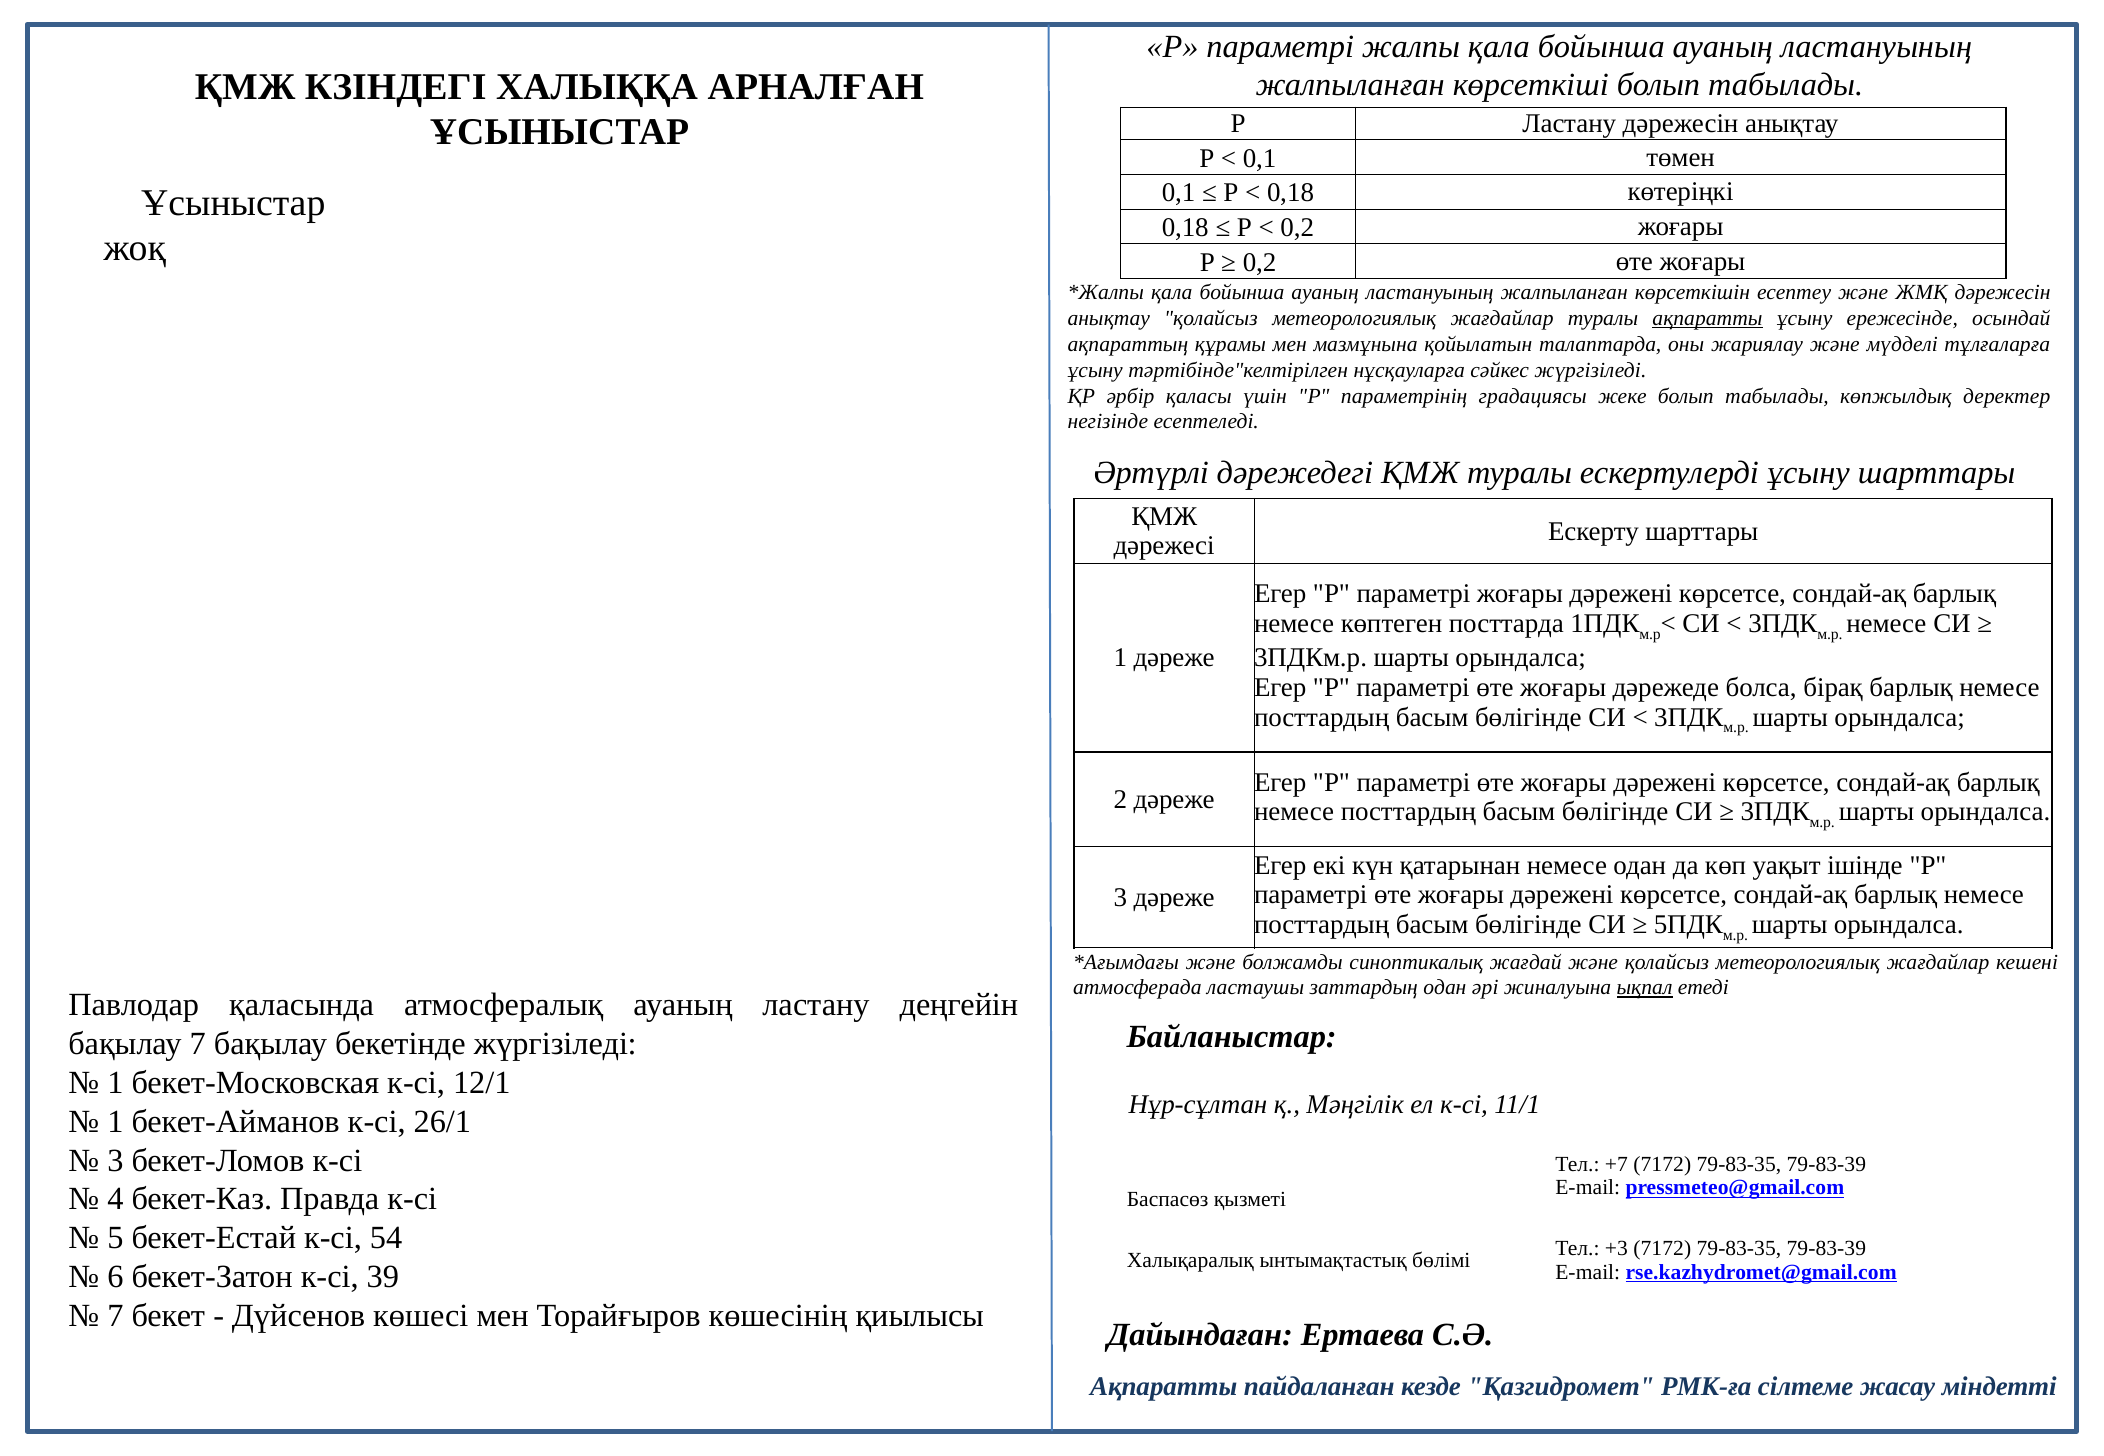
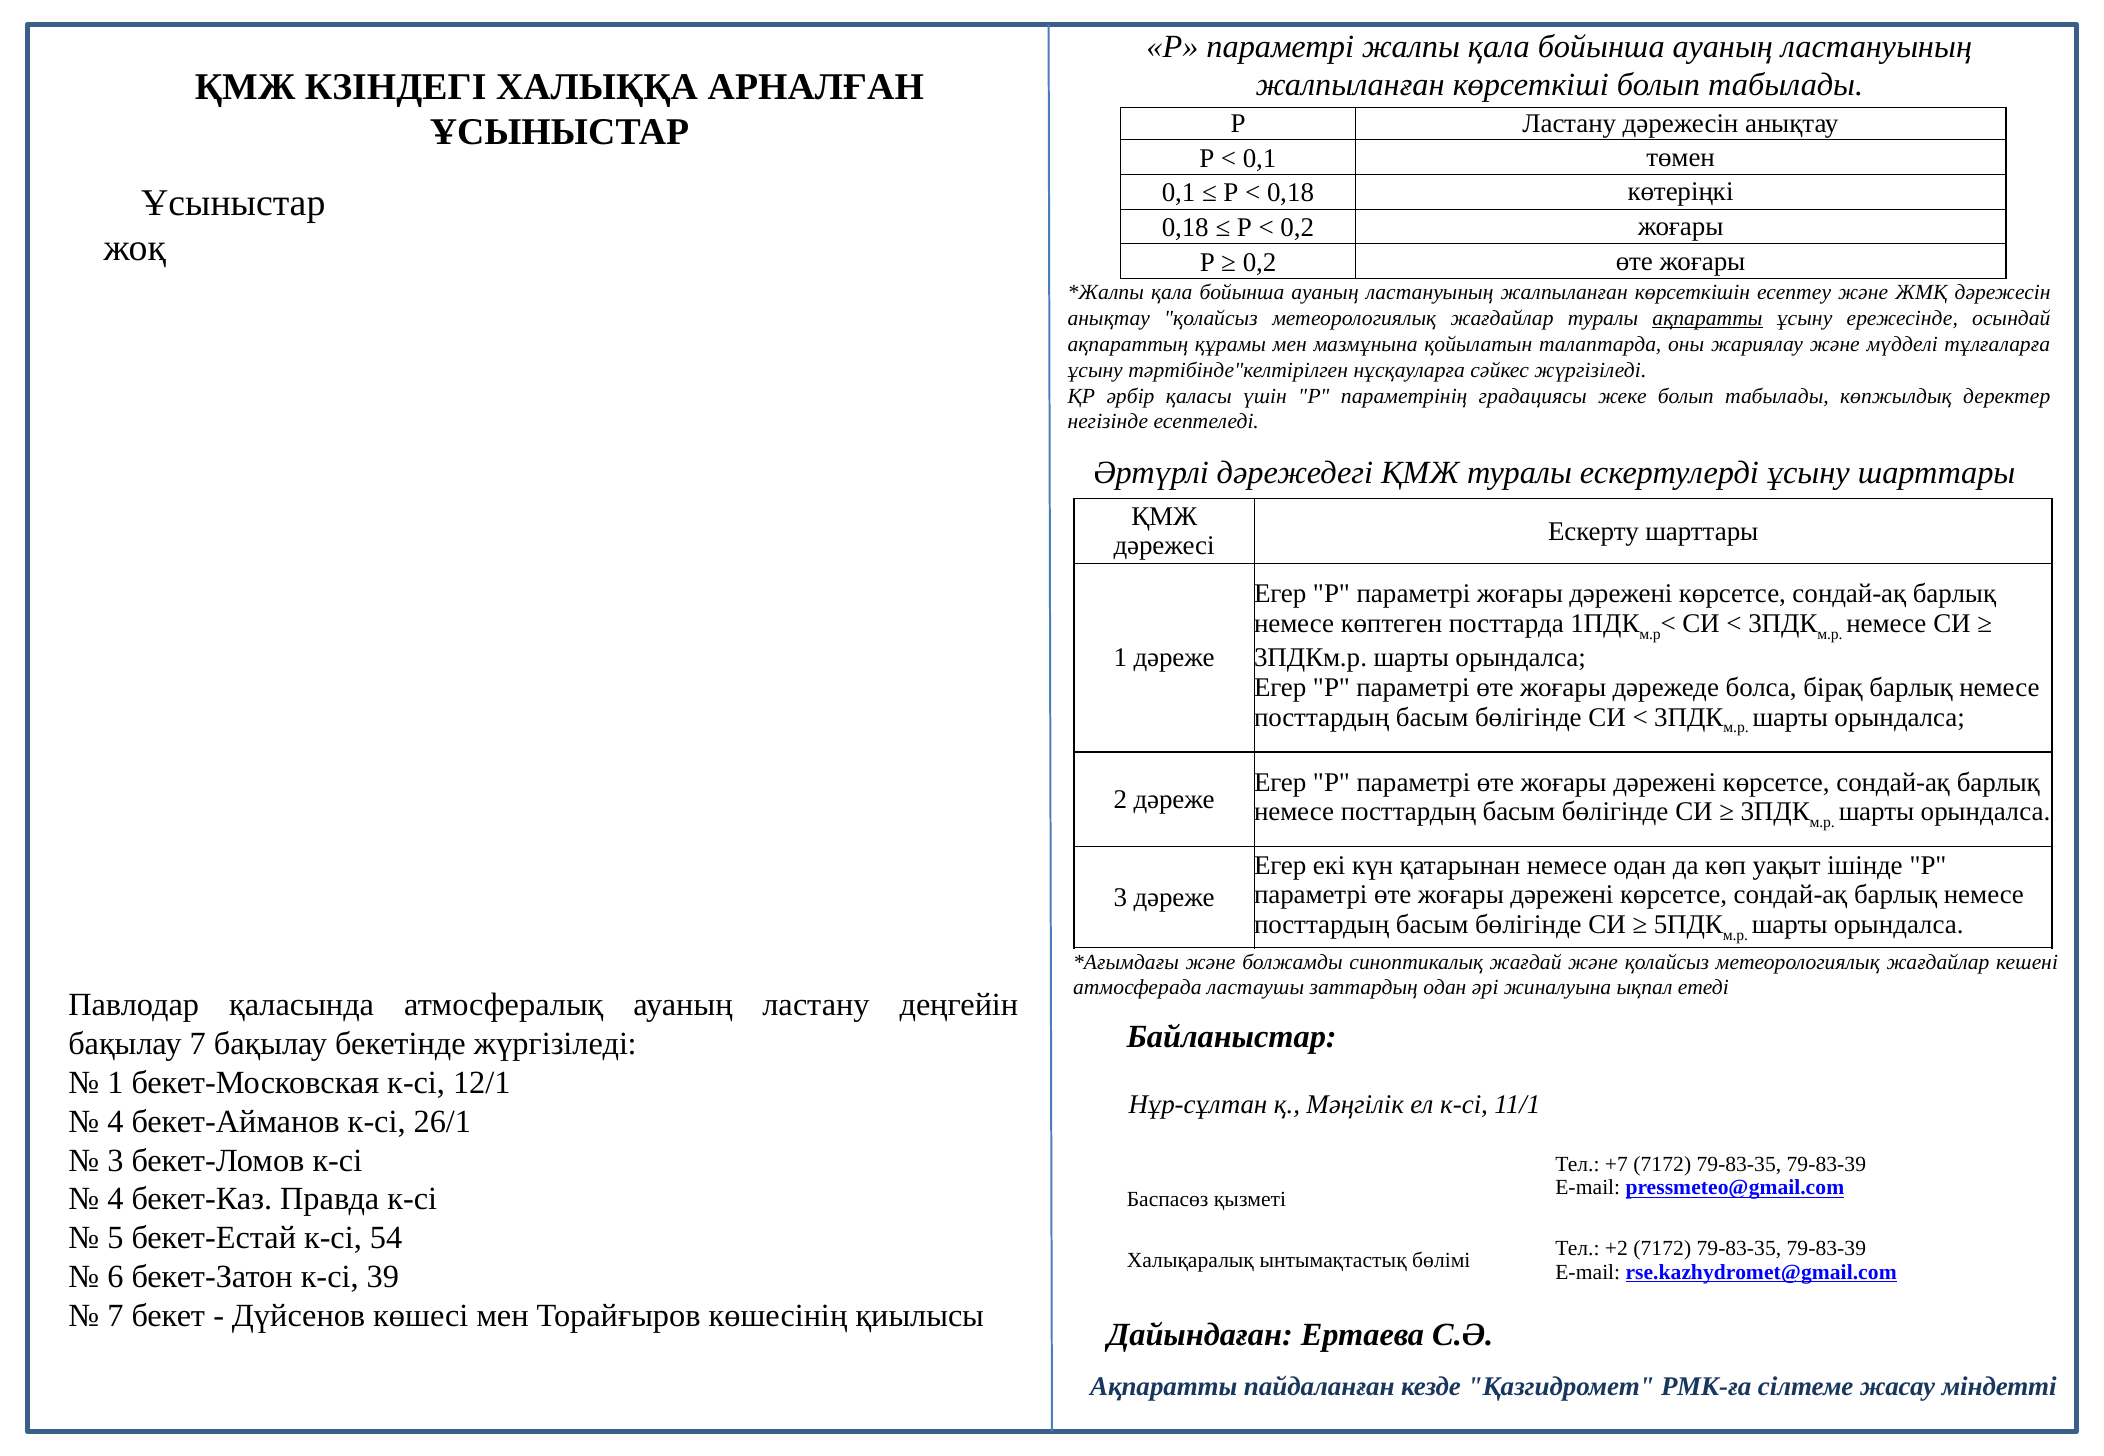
ықпал underline: present -> none
1 at (115, 1122): 1 -> 4
+3: +3 -> +2
